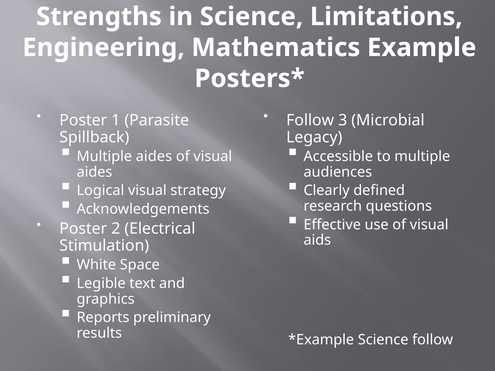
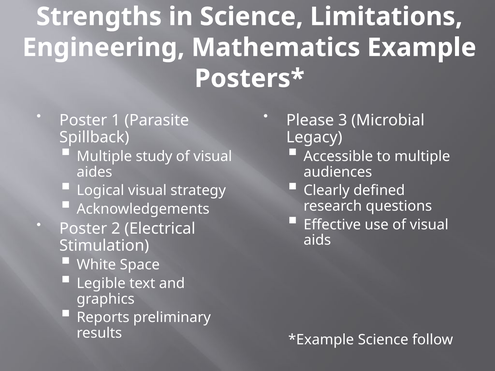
Follow at (310, 120): Follow -> Please
Multiple aides: aides -> study
